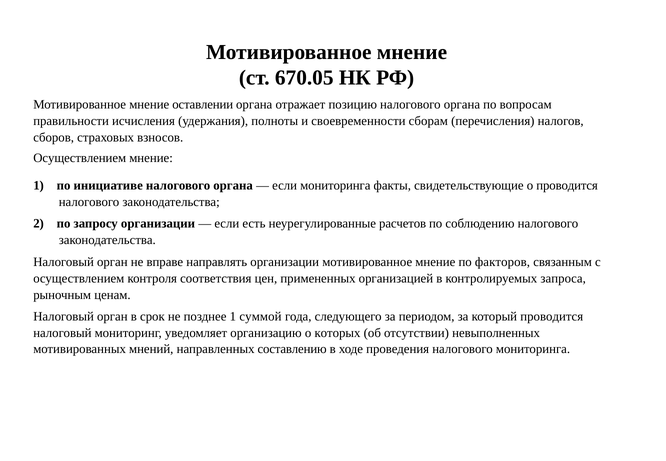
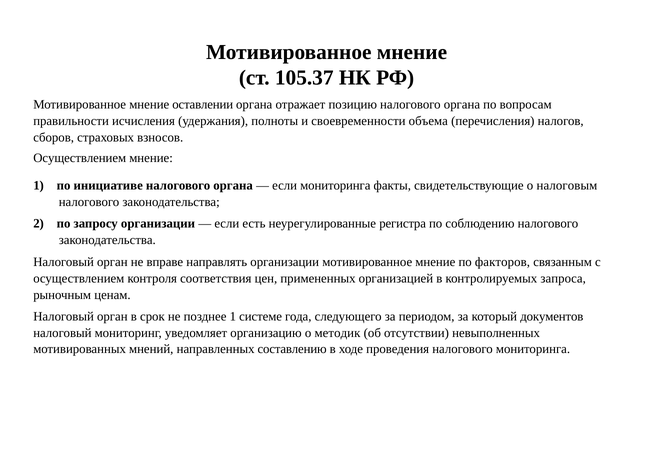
670.05: 670.05 -> 105.37
сборам: сборам -> объема
о проводится: проводится -> налоговым
расчетов: расчетов -> регистра
суммой: суммой -> системе
который проводится: проводится -> документов
которых: которых -> методик
